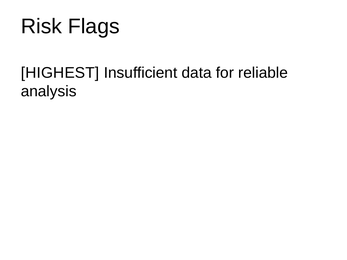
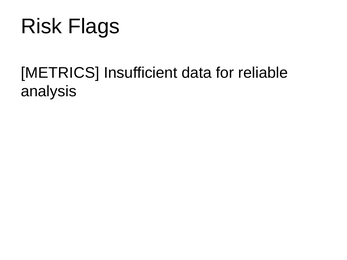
HIGHEST: HIGHEST -> METRICS
